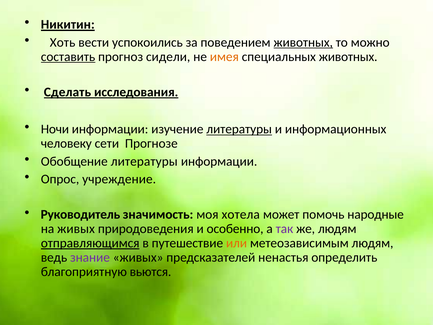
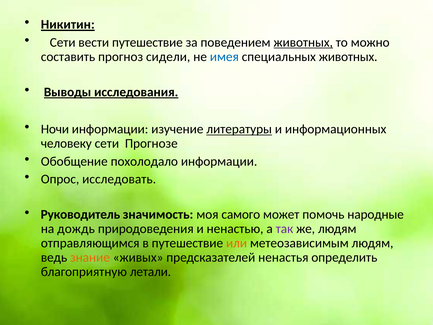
Хоть at (63, 42): Хоть -> Сети
вести успокоились: успокоились -> путешествие
составить underline: present -> none
имея colour: orange -> blue
Сделать: Сделать -> Выводы
Обобщение литературы: литературы -> похолодало
учреждение: учреждение -> исследовать
хотела: хотела -> самого
на живых: живых -> дождь
особенно: особенно -> ненастью
отправляющимся underline: present -> none
знание colour: purple -> orange
вьются: вьются -> летали
